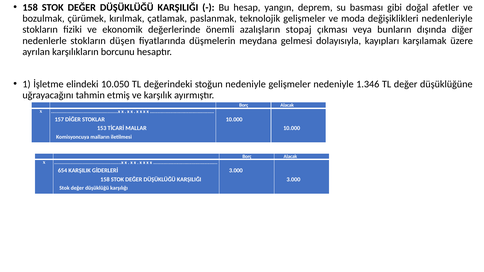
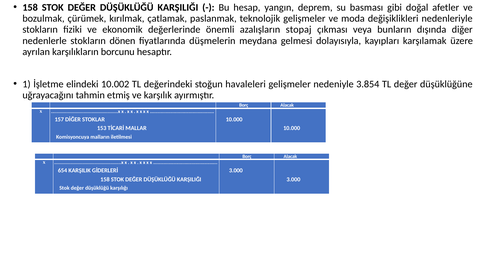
düşen: düşen -> dönen
10.050: 10.050 -> 10.002
stoğun nedeniyle: nedeniyle -> havaleleri
1.346: 1.346 -> 3.854
